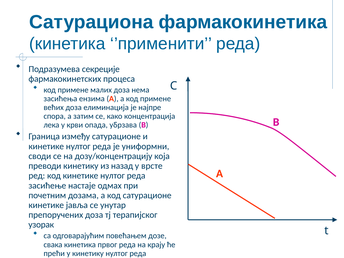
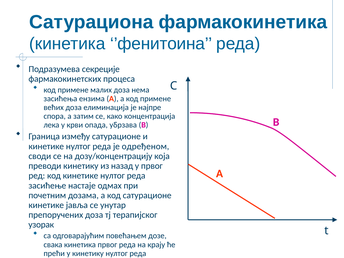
’применити: ’применити -> ’фенитоина
униформни: униформни -> одређеном
у врсте: врсте -> првог
